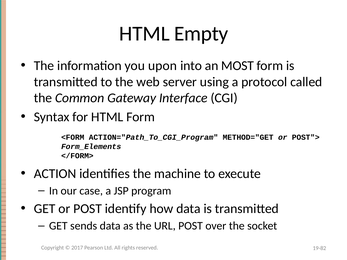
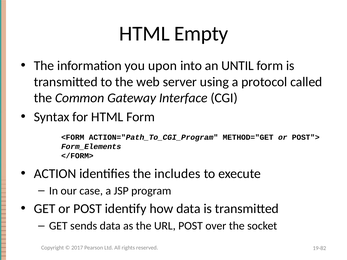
MOST: MOST -> UNTIL
machine: machine -> includes
